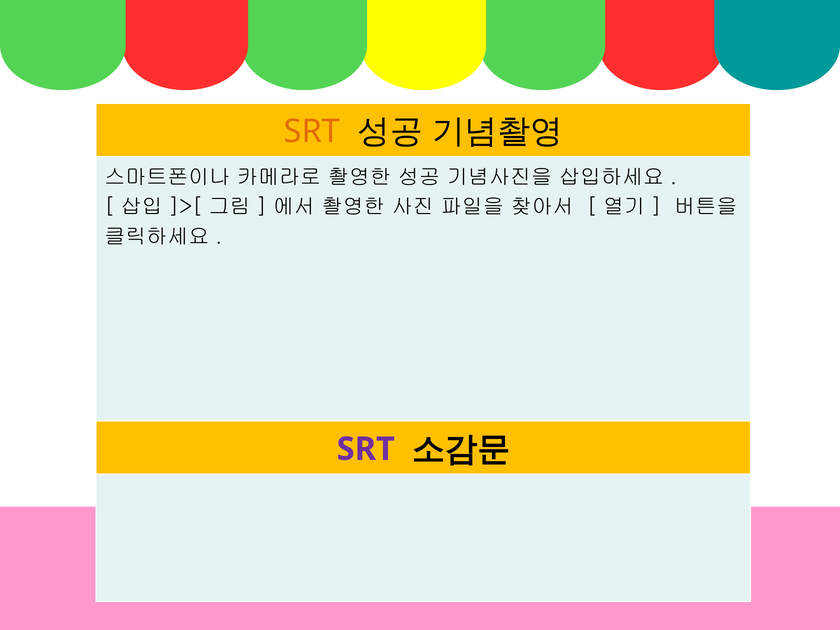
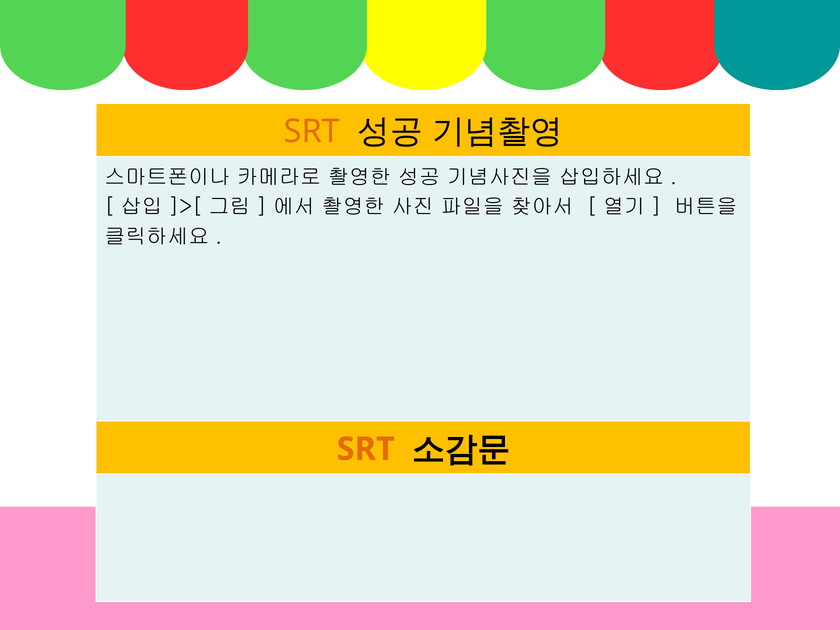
SRT at (366, 449) colour: purple -> orange
